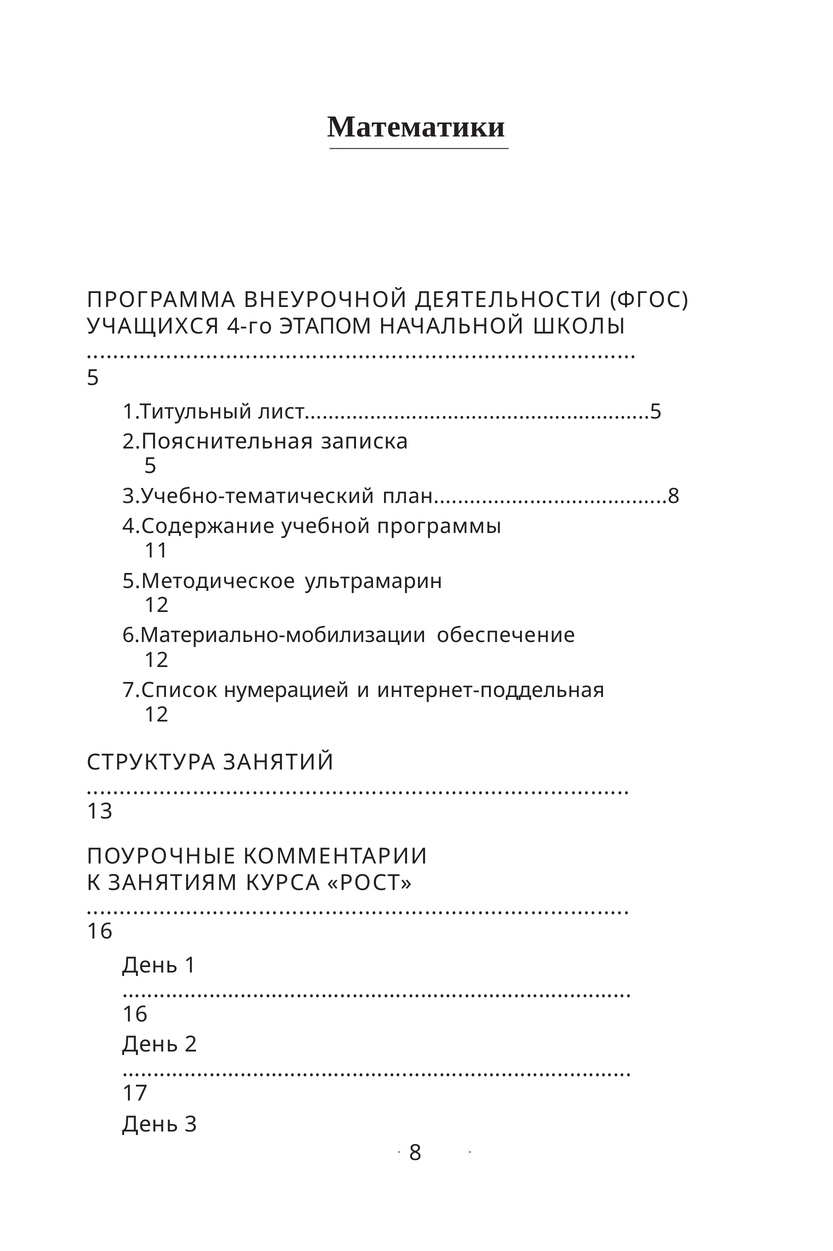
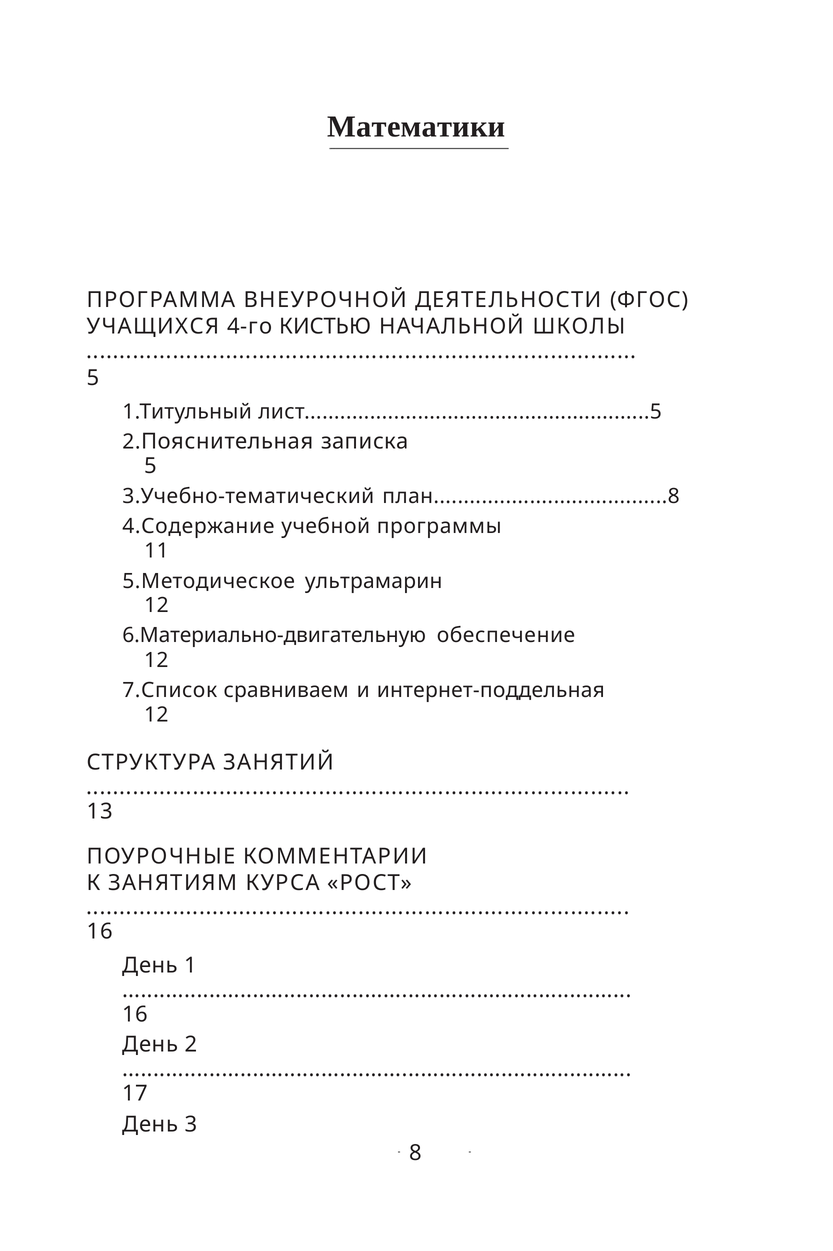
ЭТАПОМ: ЭТАПОМ -> КИСТЬЮ
6.Материально-мобилизации: 6.Материально-мобилизации -> 6.Материально-двигательную
нумерацией: нумерацией -> сравниваем
